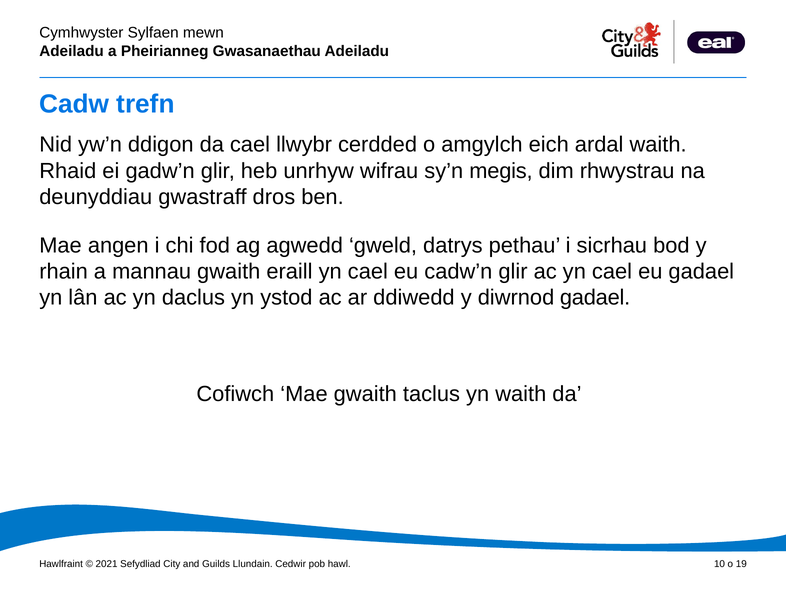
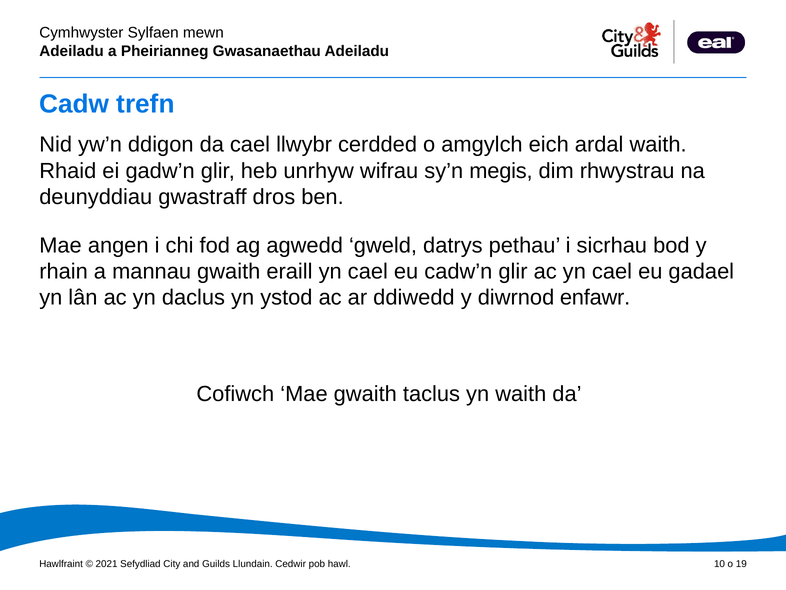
diwrnod gadael: gadael -> enfawr
